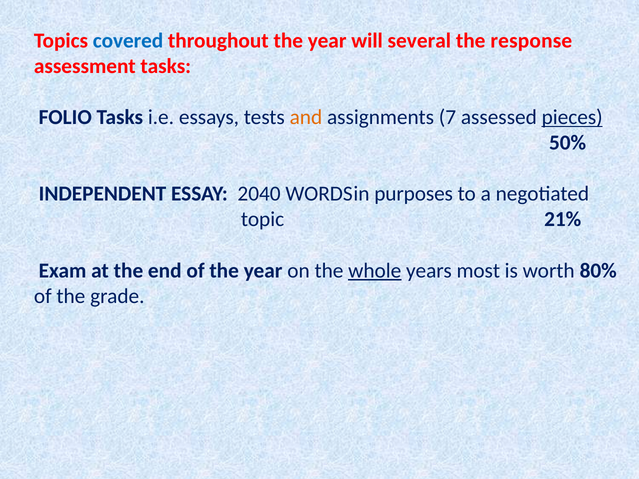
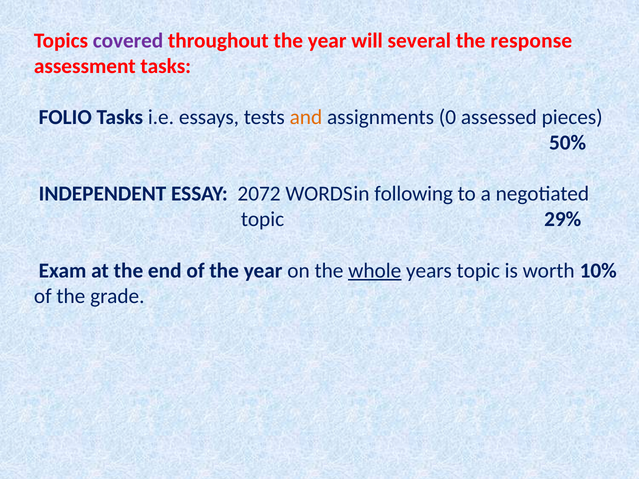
covered colour: blue -> purple
7: 7 -> 0
pieces underline: present -> none
2040: 2040 -> 2072
purposes: purposes -> following
21%: 21% -> 29%
years most: most -> topic
80%: 80% -> 10%
